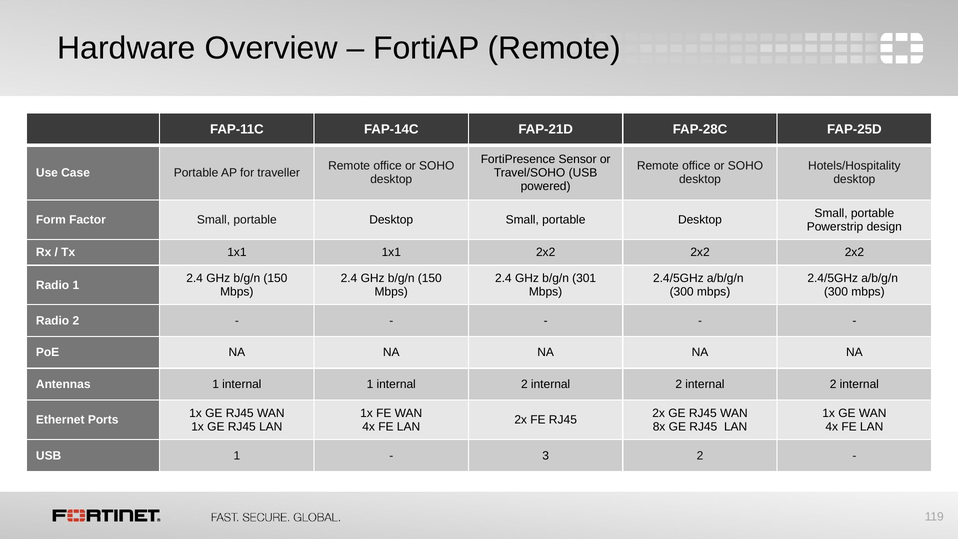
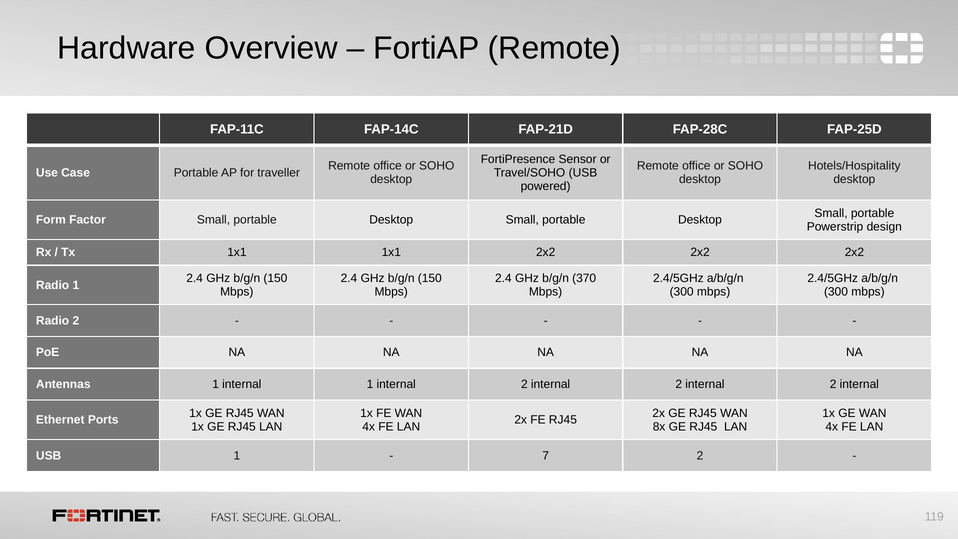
301: 301 -> 370
3: 3 -> 7
